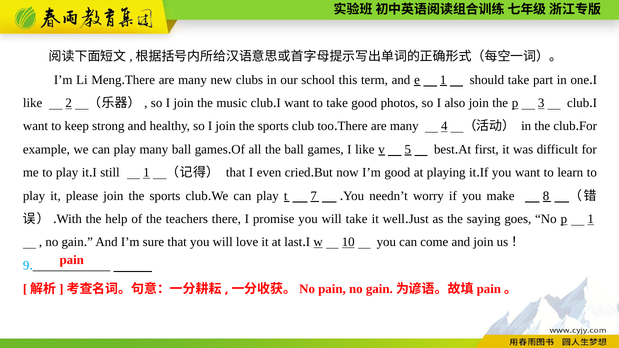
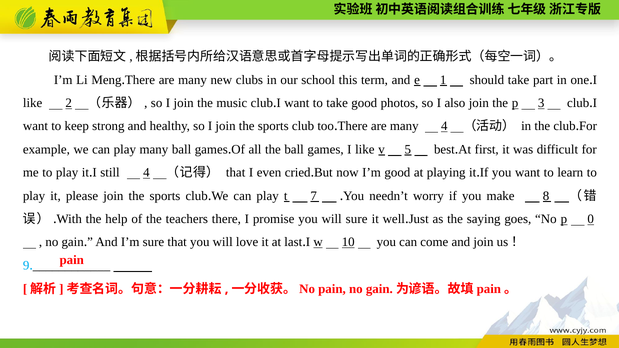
still 1: 1 -> 4
will take: take -> sure
p 1: 1 -> 0
